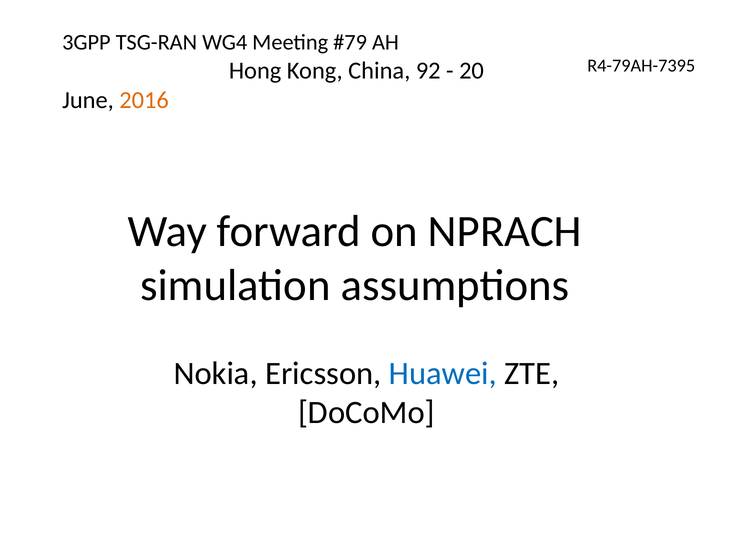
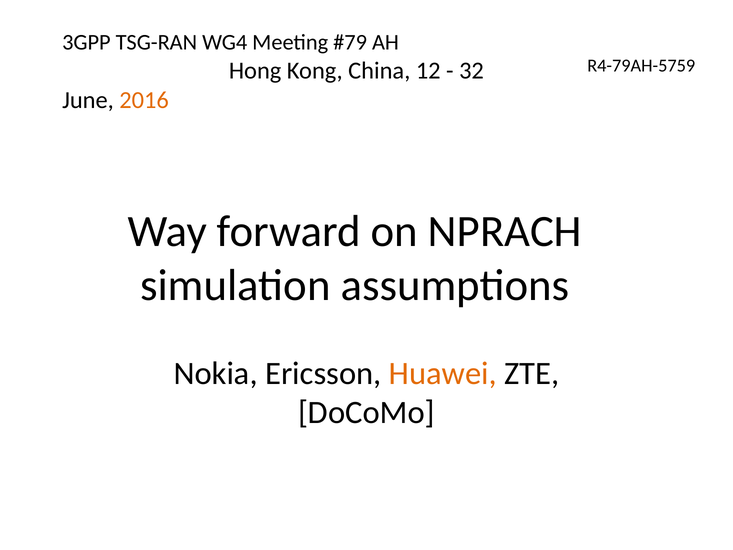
R4-79AH-7395: R4-79AH-7395 -> R4-79AH-5759
92: 92 -> 12
20: 20 -> 32
Huawei colour: blue -> orange
